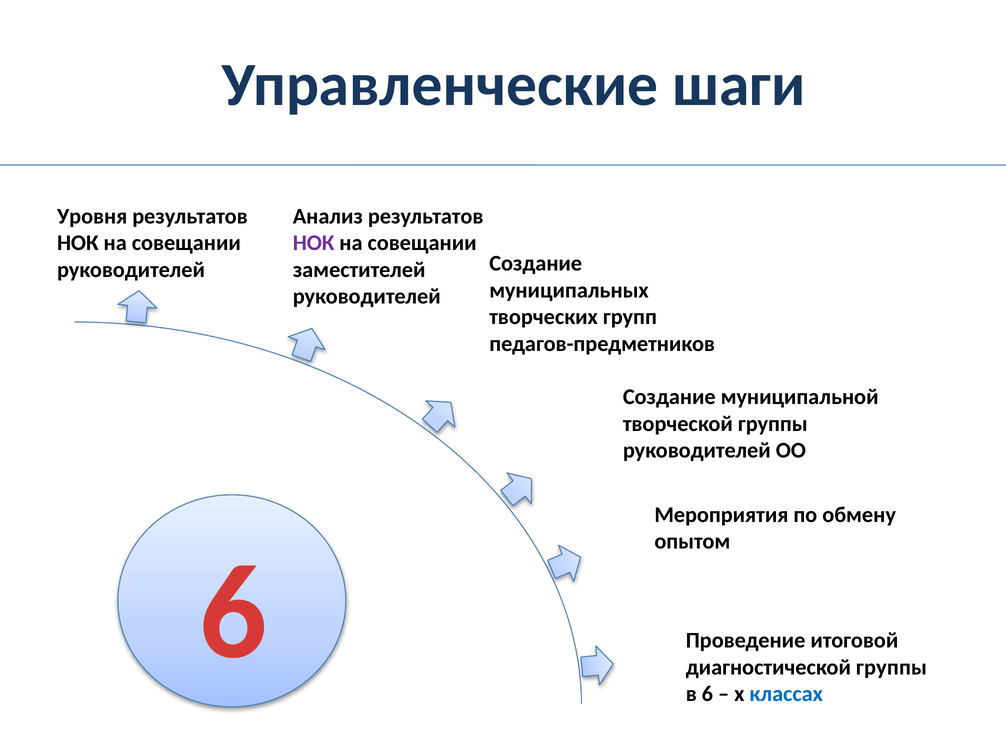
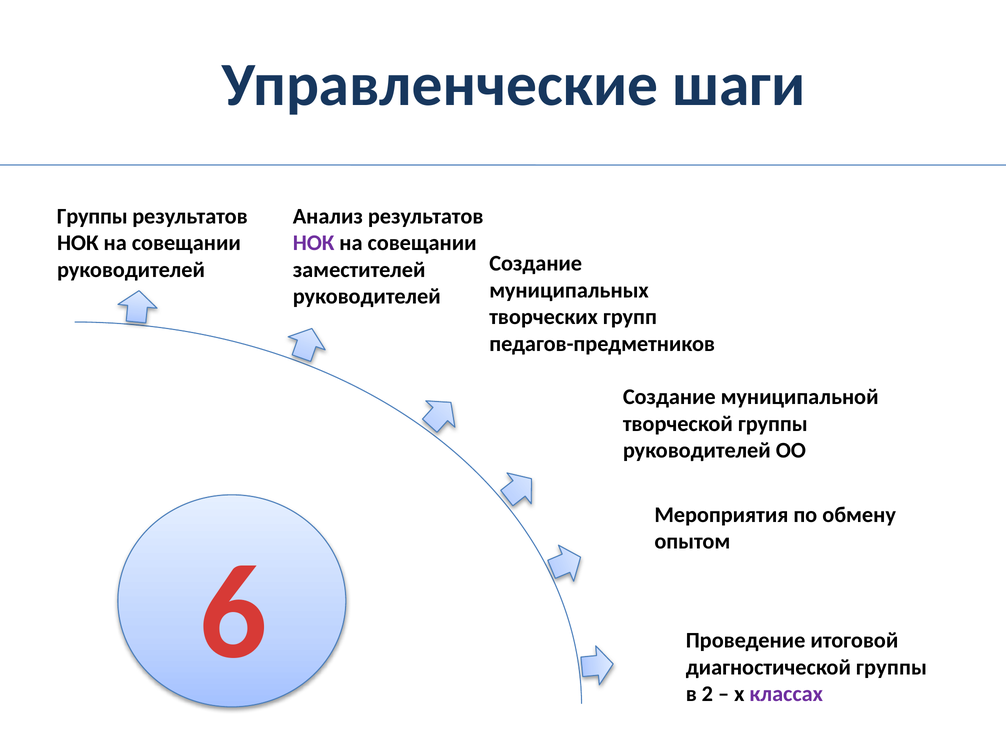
Уровня at (92, 216): Уровня -> Группы
в 6: 6 -> 2
классах colour: blue -> purple
